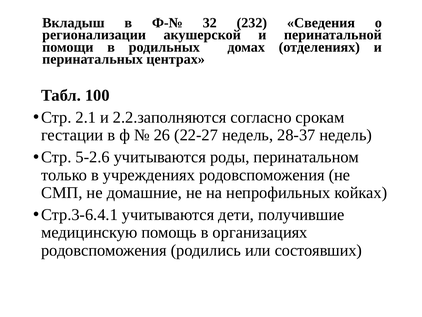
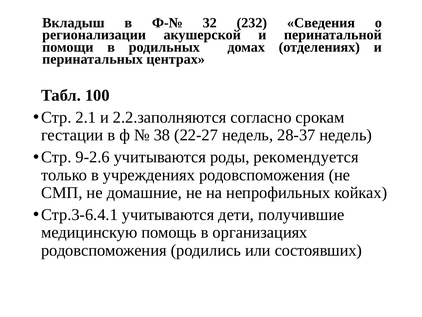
26: 26 -> 38
5-2.6: 5-2.6 -> 9-2.6
перинатальном: перинатальном -> рекомендуется
